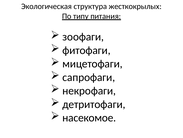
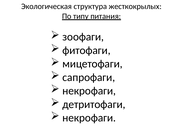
насекомое at (89, 117): насекомое -> некрофаги
